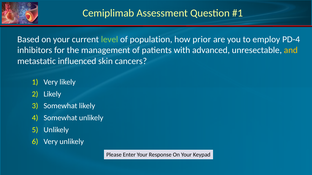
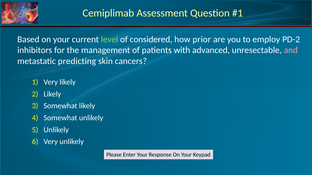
population: population -> considered
PD-4: PD-4 -> PD-2
and colour: yellow -> pink
influenced: influenced -> predicting
